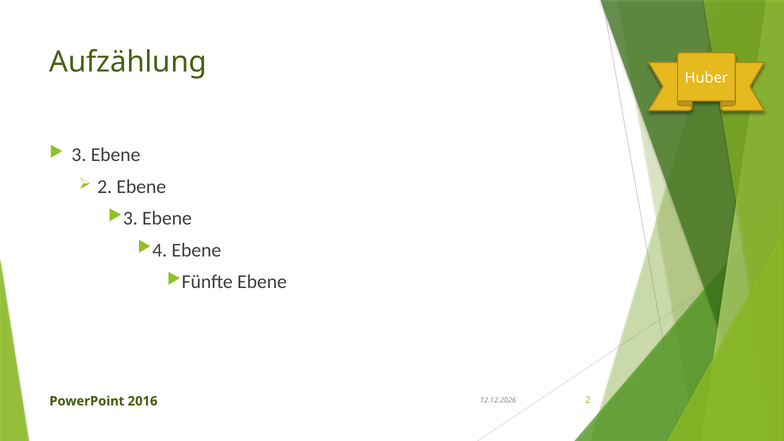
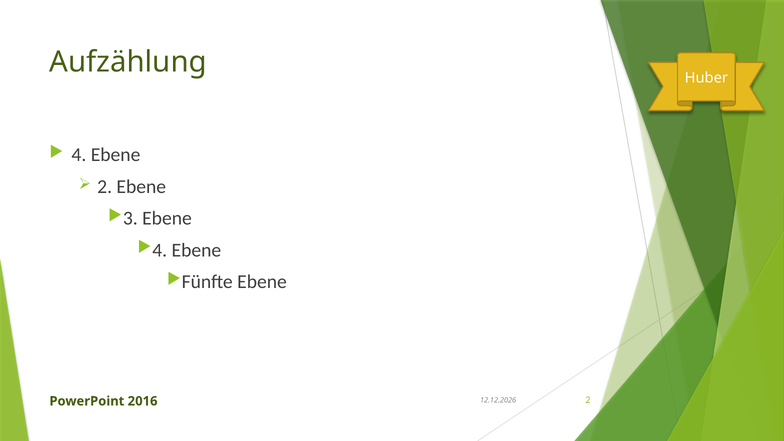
3: 3 -> 4
